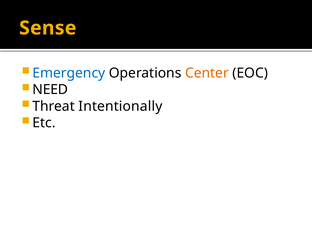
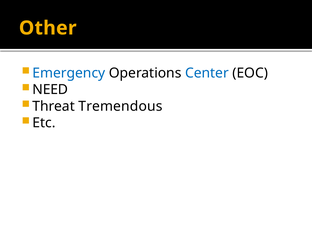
Sense: Sense -> Other
Center colour: orange -> blue
Intentionally: Intentionally -> Tremendous
